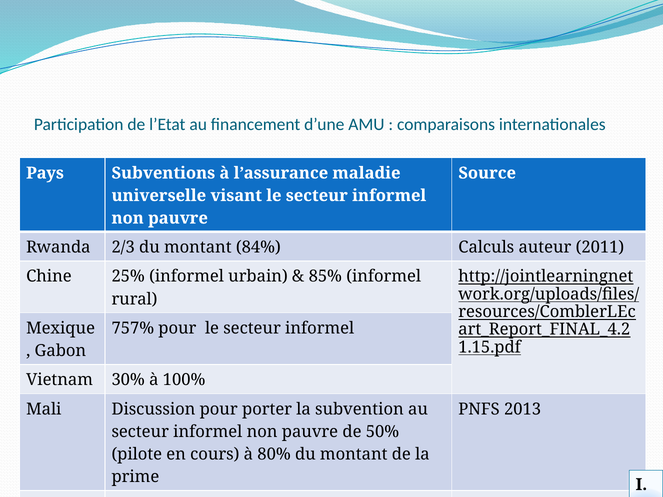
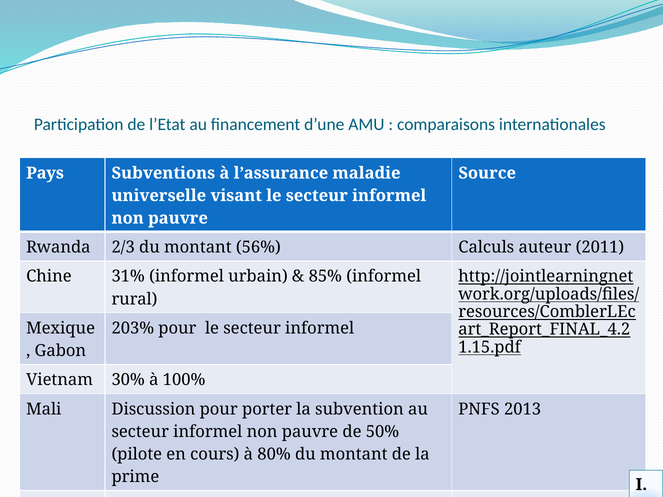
84%: 84% -> 56%
25%: 25% -> 31%
757%: 757% -> 203%
